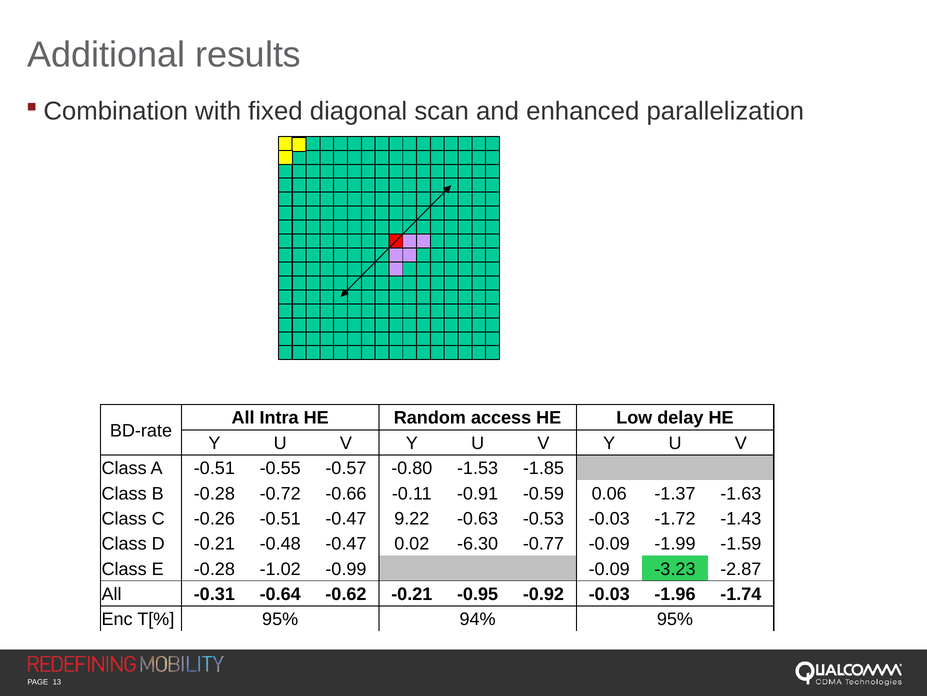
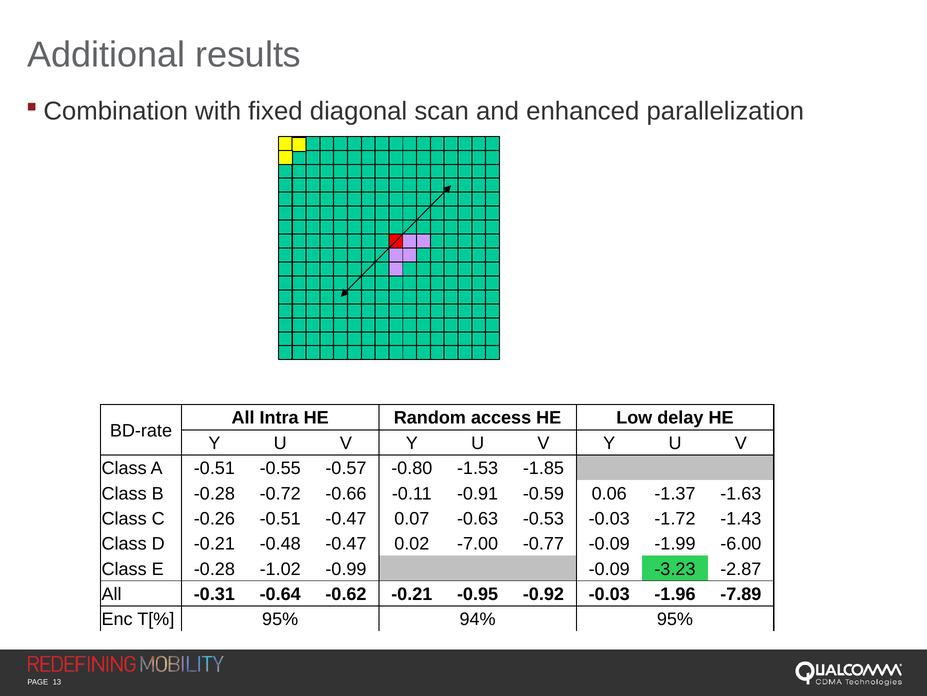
9.22: 9.22 -> 0.07
-6.30: -6.30 -> -7.00
-1.59: -1.59 -> -6.00
-1.74: -1.74 -> -7.89
